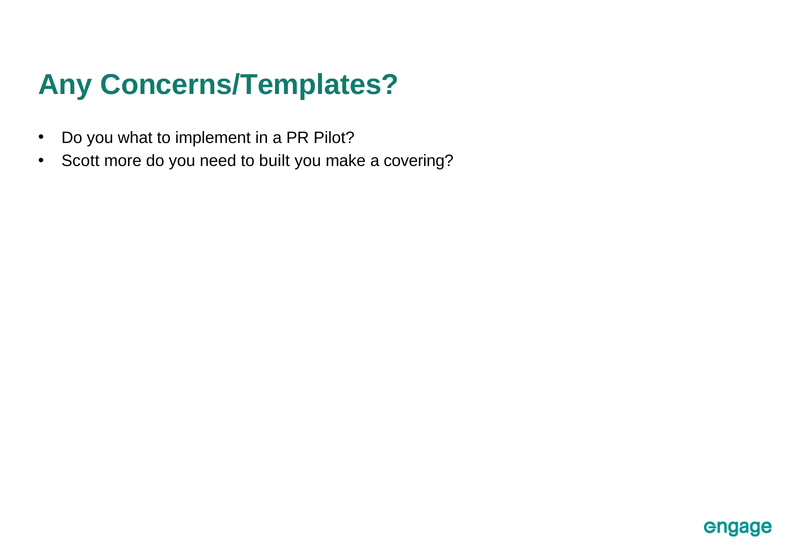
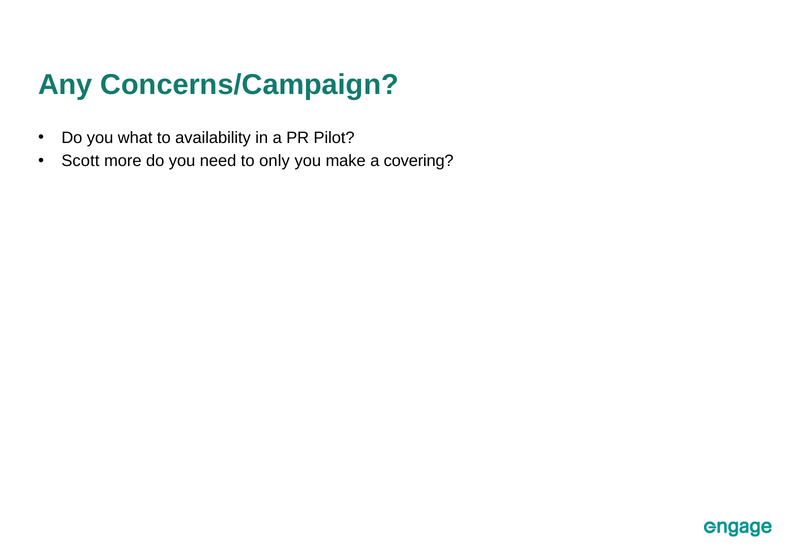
Concerns/Templates: Concerns/Templates -> Concerns/Campaign
implement: implement -> availability
built: built -> only
